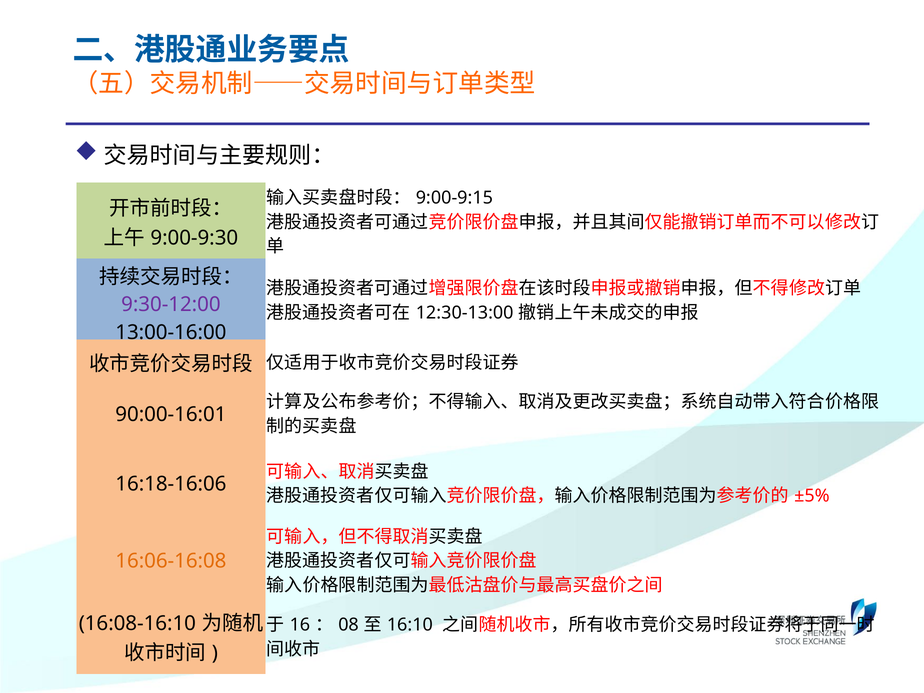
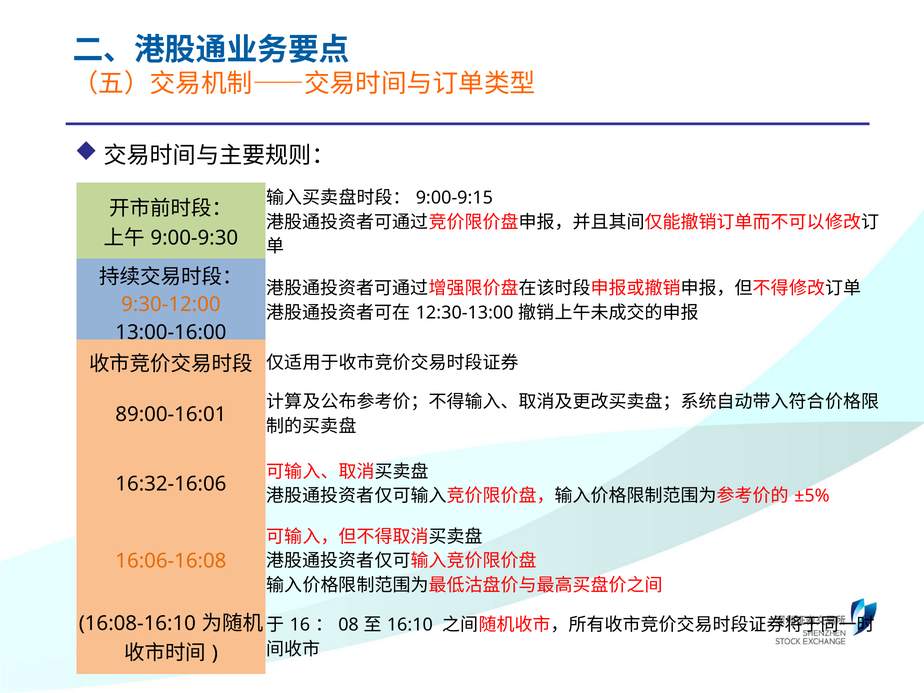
9:30-12:00 colour: purple -> orange
90:00-16:01: 90:00-16:01 -> 89:00-16:01
16:18-16:06: 16:18-16:06 -> 16:32-16:06
